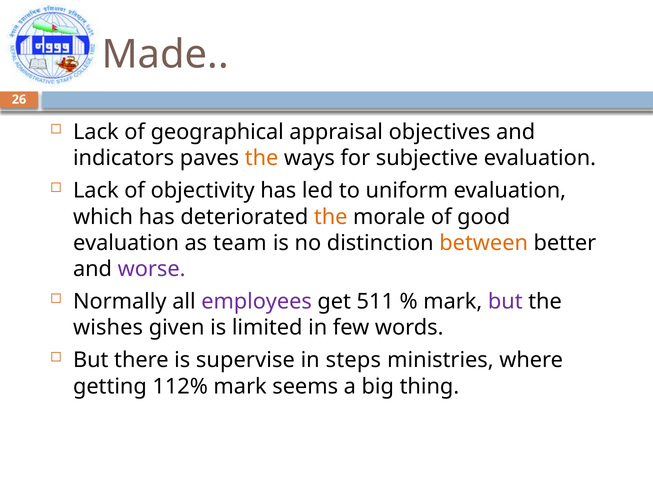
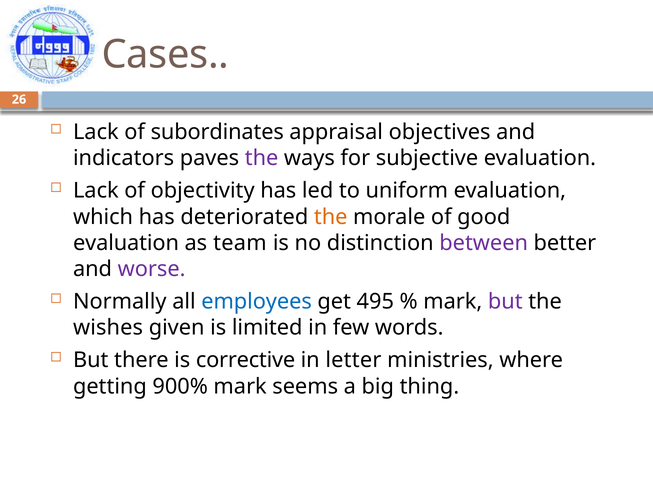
Made: Made -> Cases
geographical: geographical -> subordinates
the at (262, 158) colour: orange -> purple
between colour: orange -> purple
employees colour: purple -> blue
511: 511 -> 495
supervise: supervise -> corrective
steps: steps -> letter
112%: 112% -> 900%
